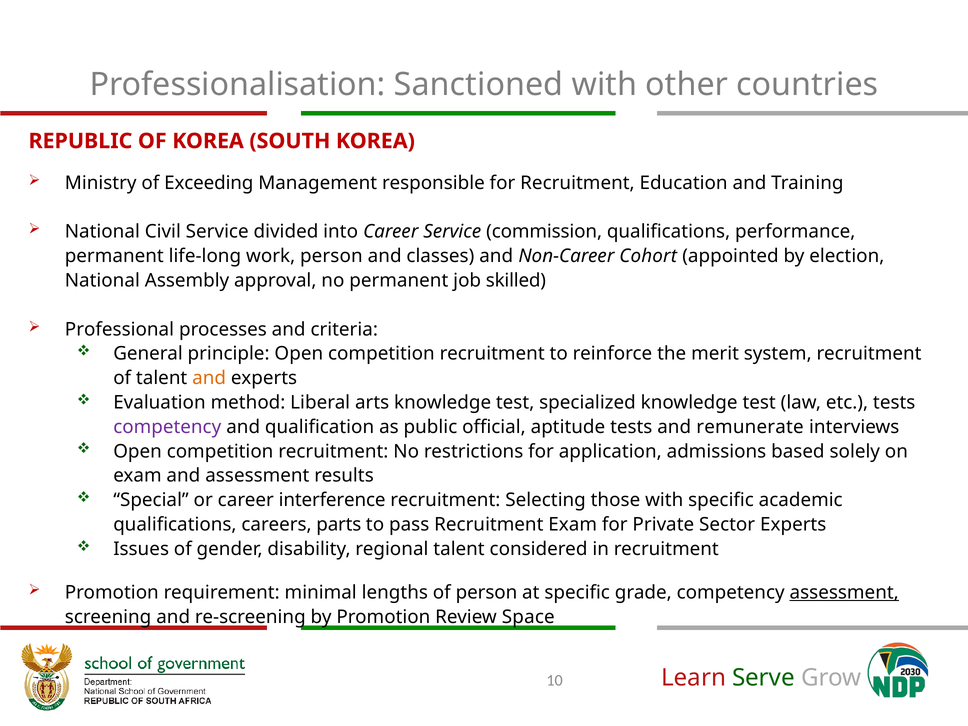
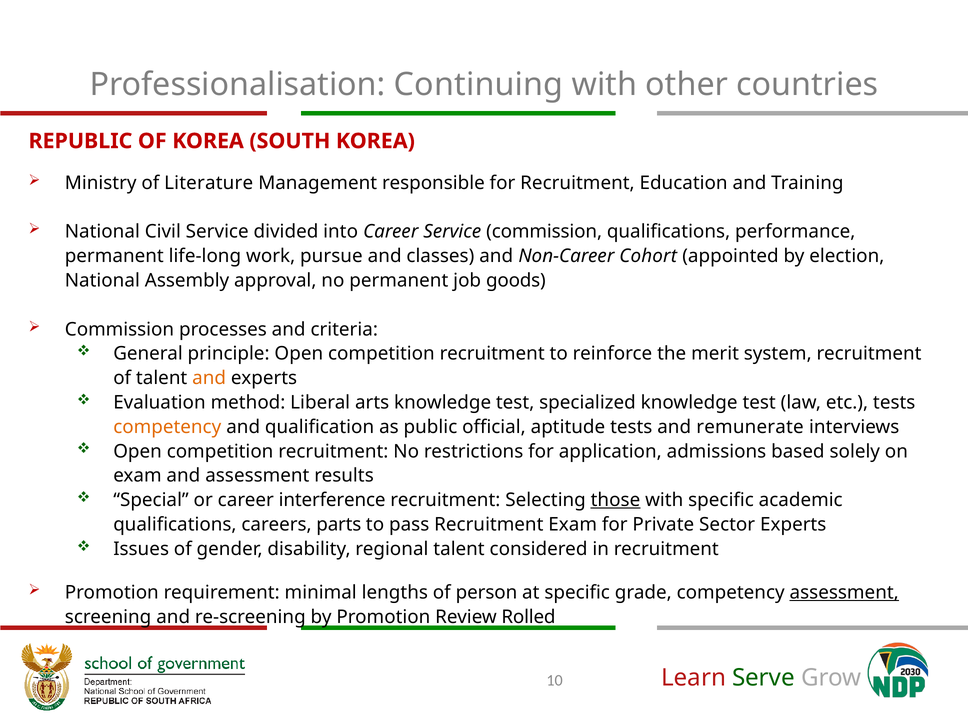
Sanctioned: Sanctioned -> Continuing
Exceeding: Exceeding -> Literature
work person: person -> pursue
skilled: skilled -> goods
Professional at (119, 329): Professional -> Commission
competency at (167, 427) colour: purple -> orange
those underline: none -> present
Space: Space -> Rolled
